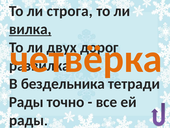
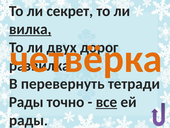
строга: строга -> секрет
бездельника: бездельника -> перевернуть
все underline: none -> present
